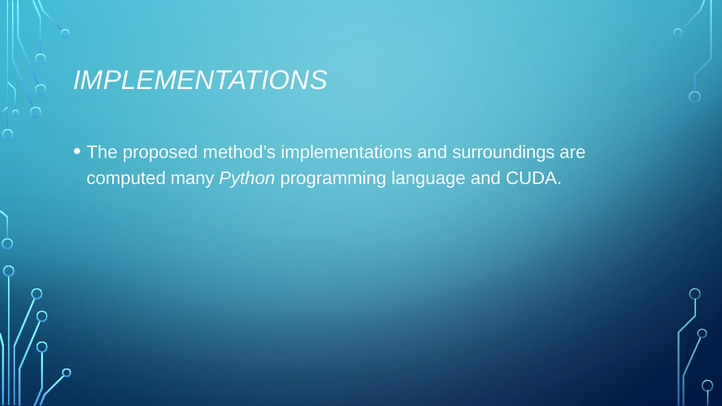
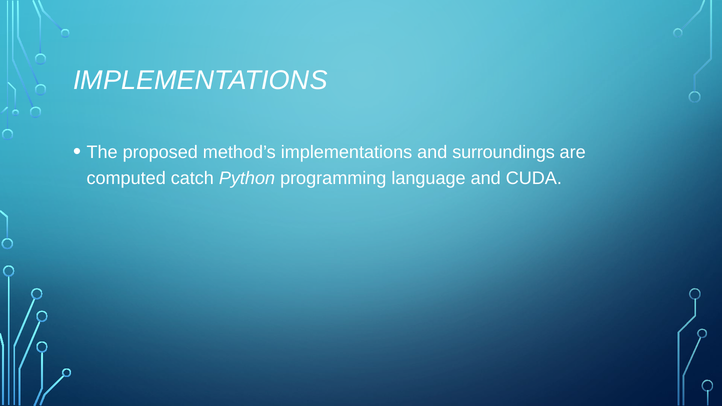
many: many -> catch
